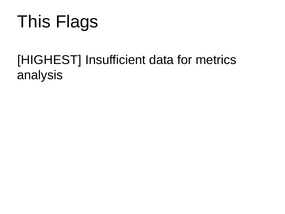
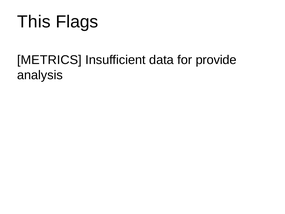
HIGHEST: HIGHEST -> METRICS
metrics: metrics -> provide
